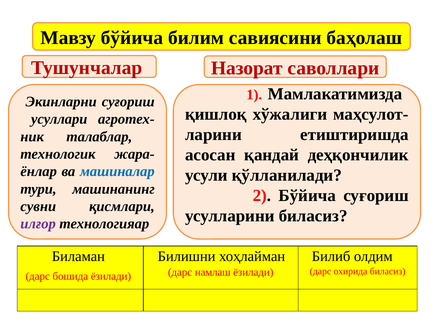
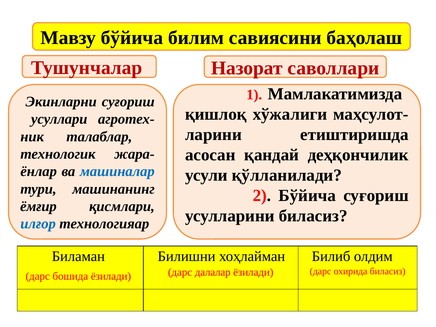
сувни: сувни -> ёмғир
илғор colour: purple -> blue
намлаш: намлаш -> далалар
